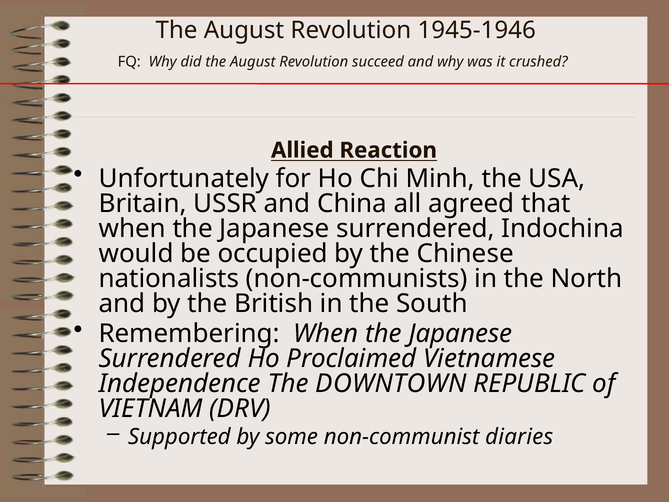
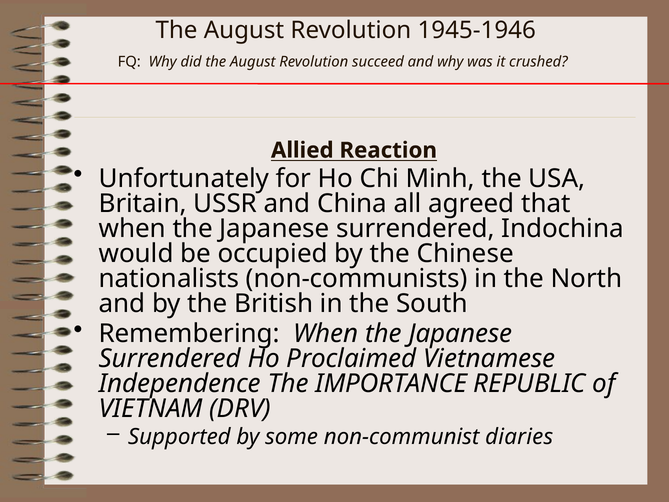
DOWNTOWN: DOWNTOWN -> IMPORTANCE
